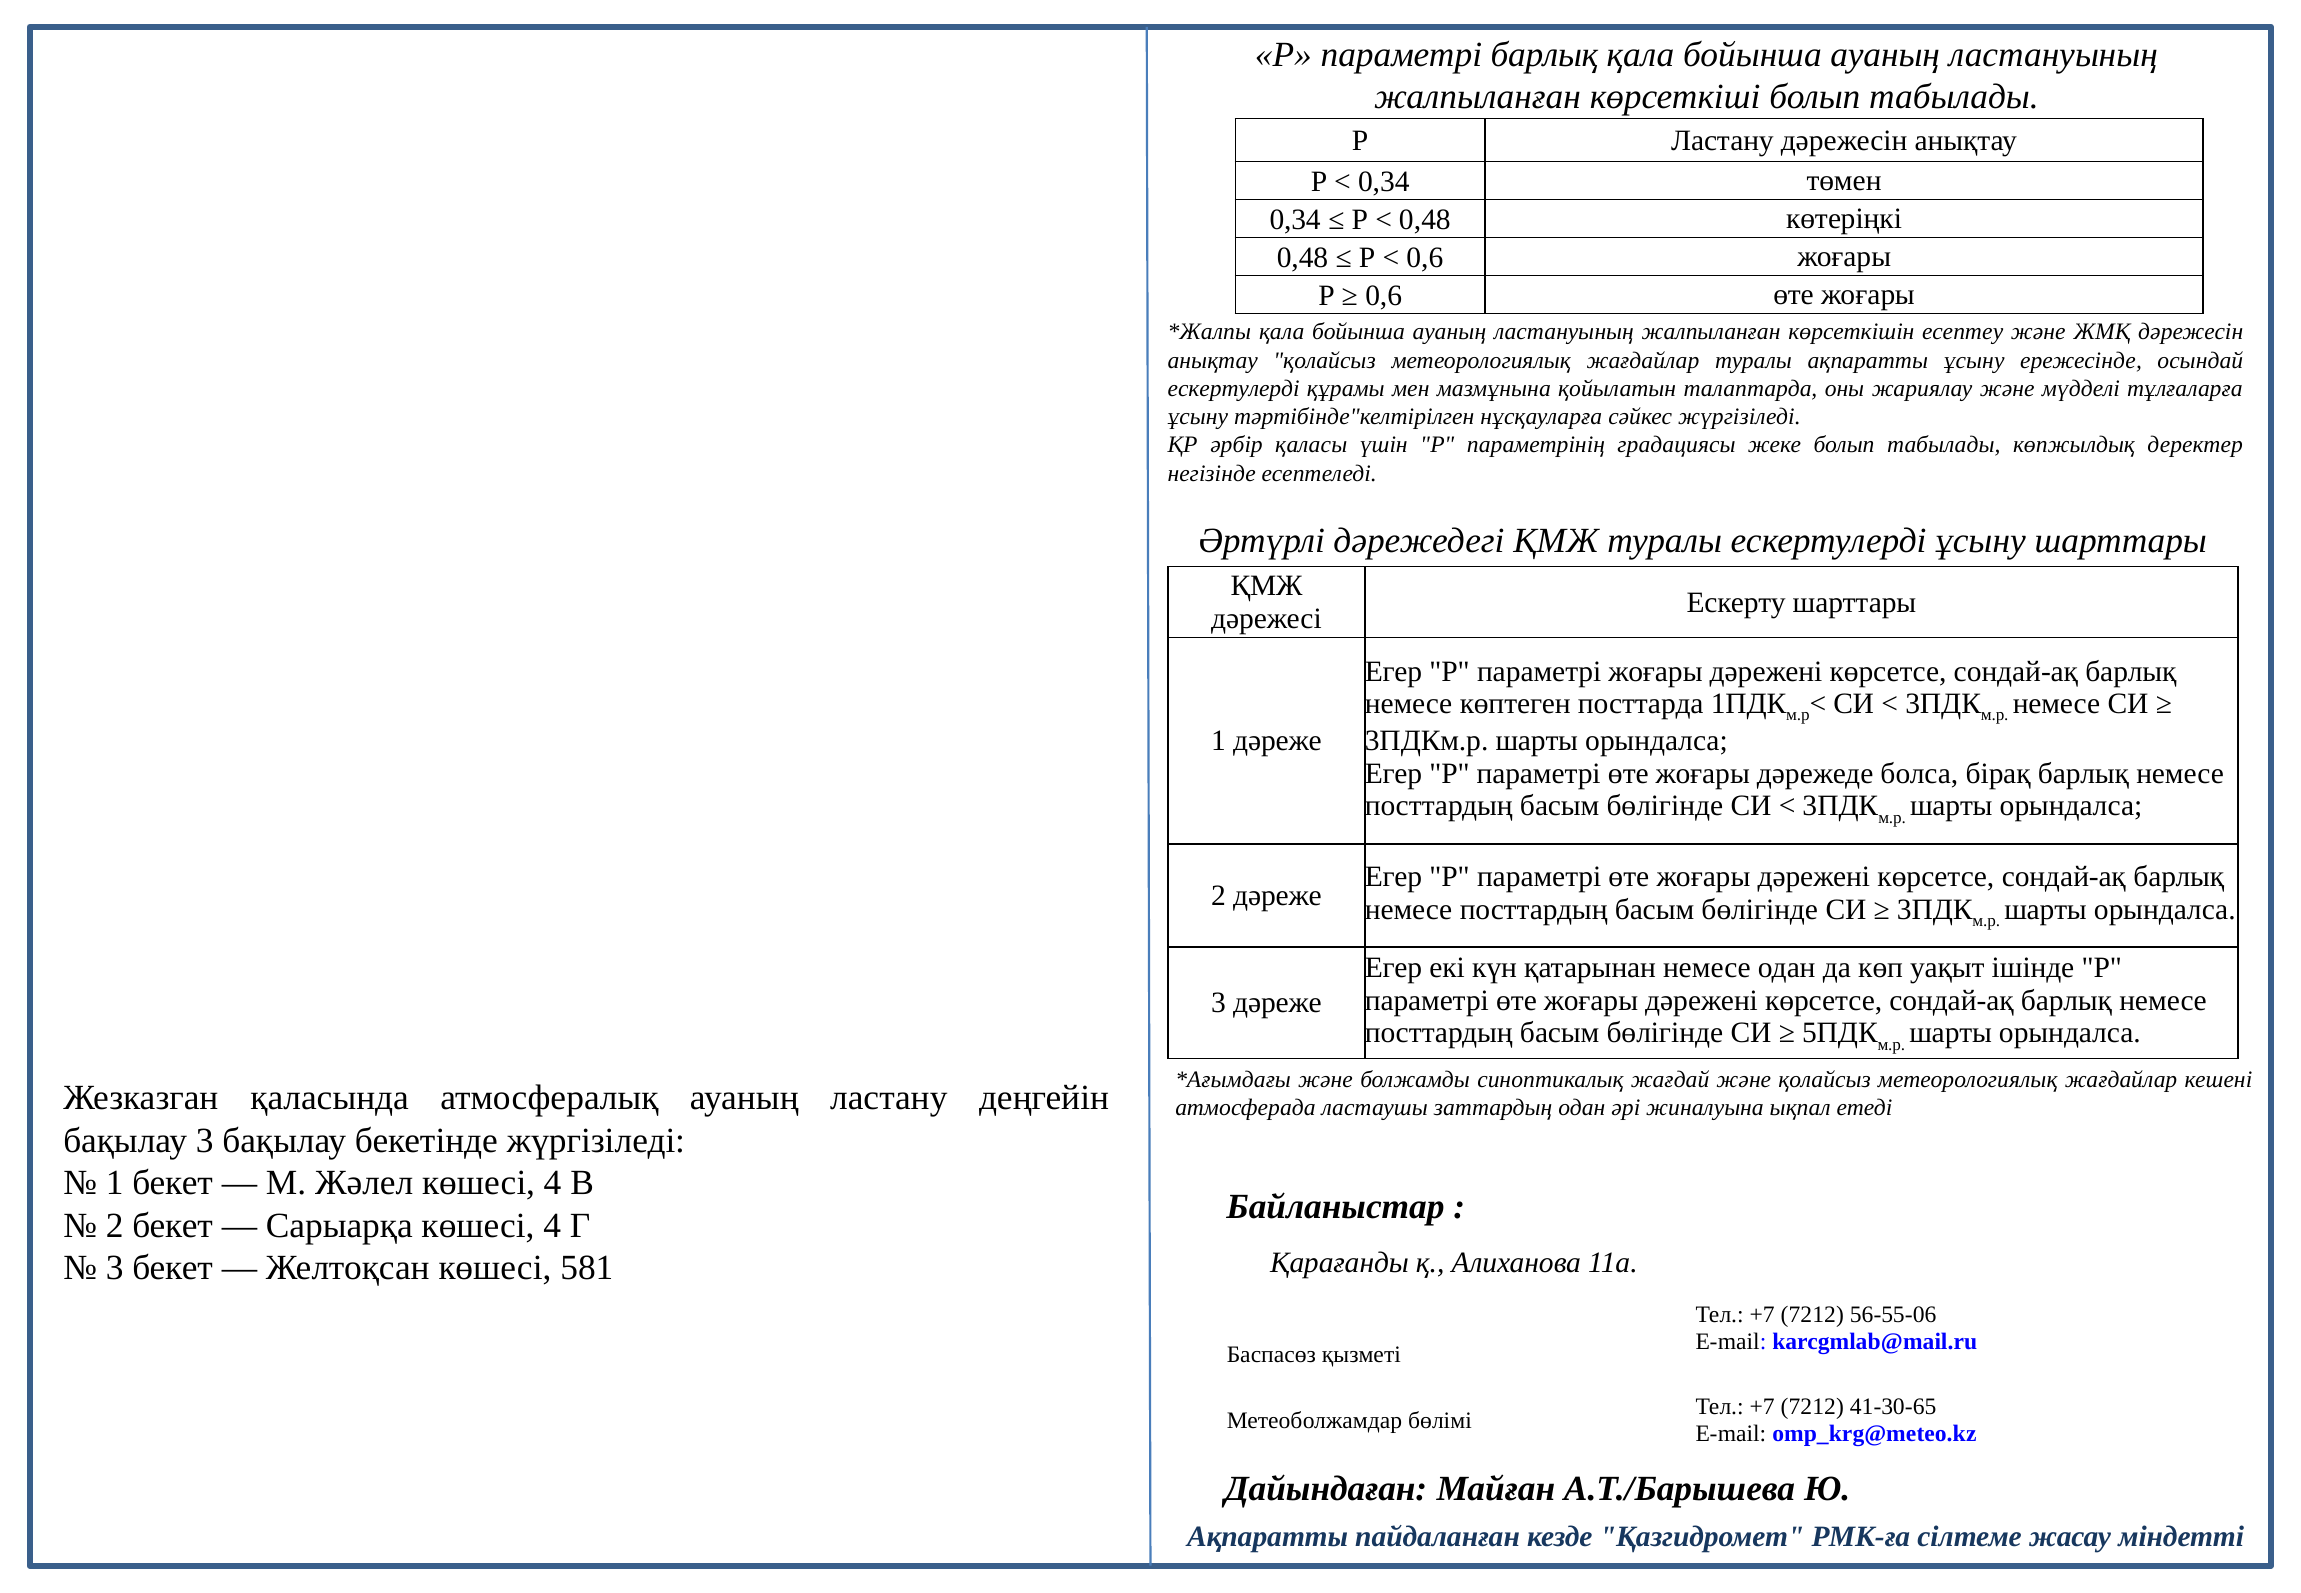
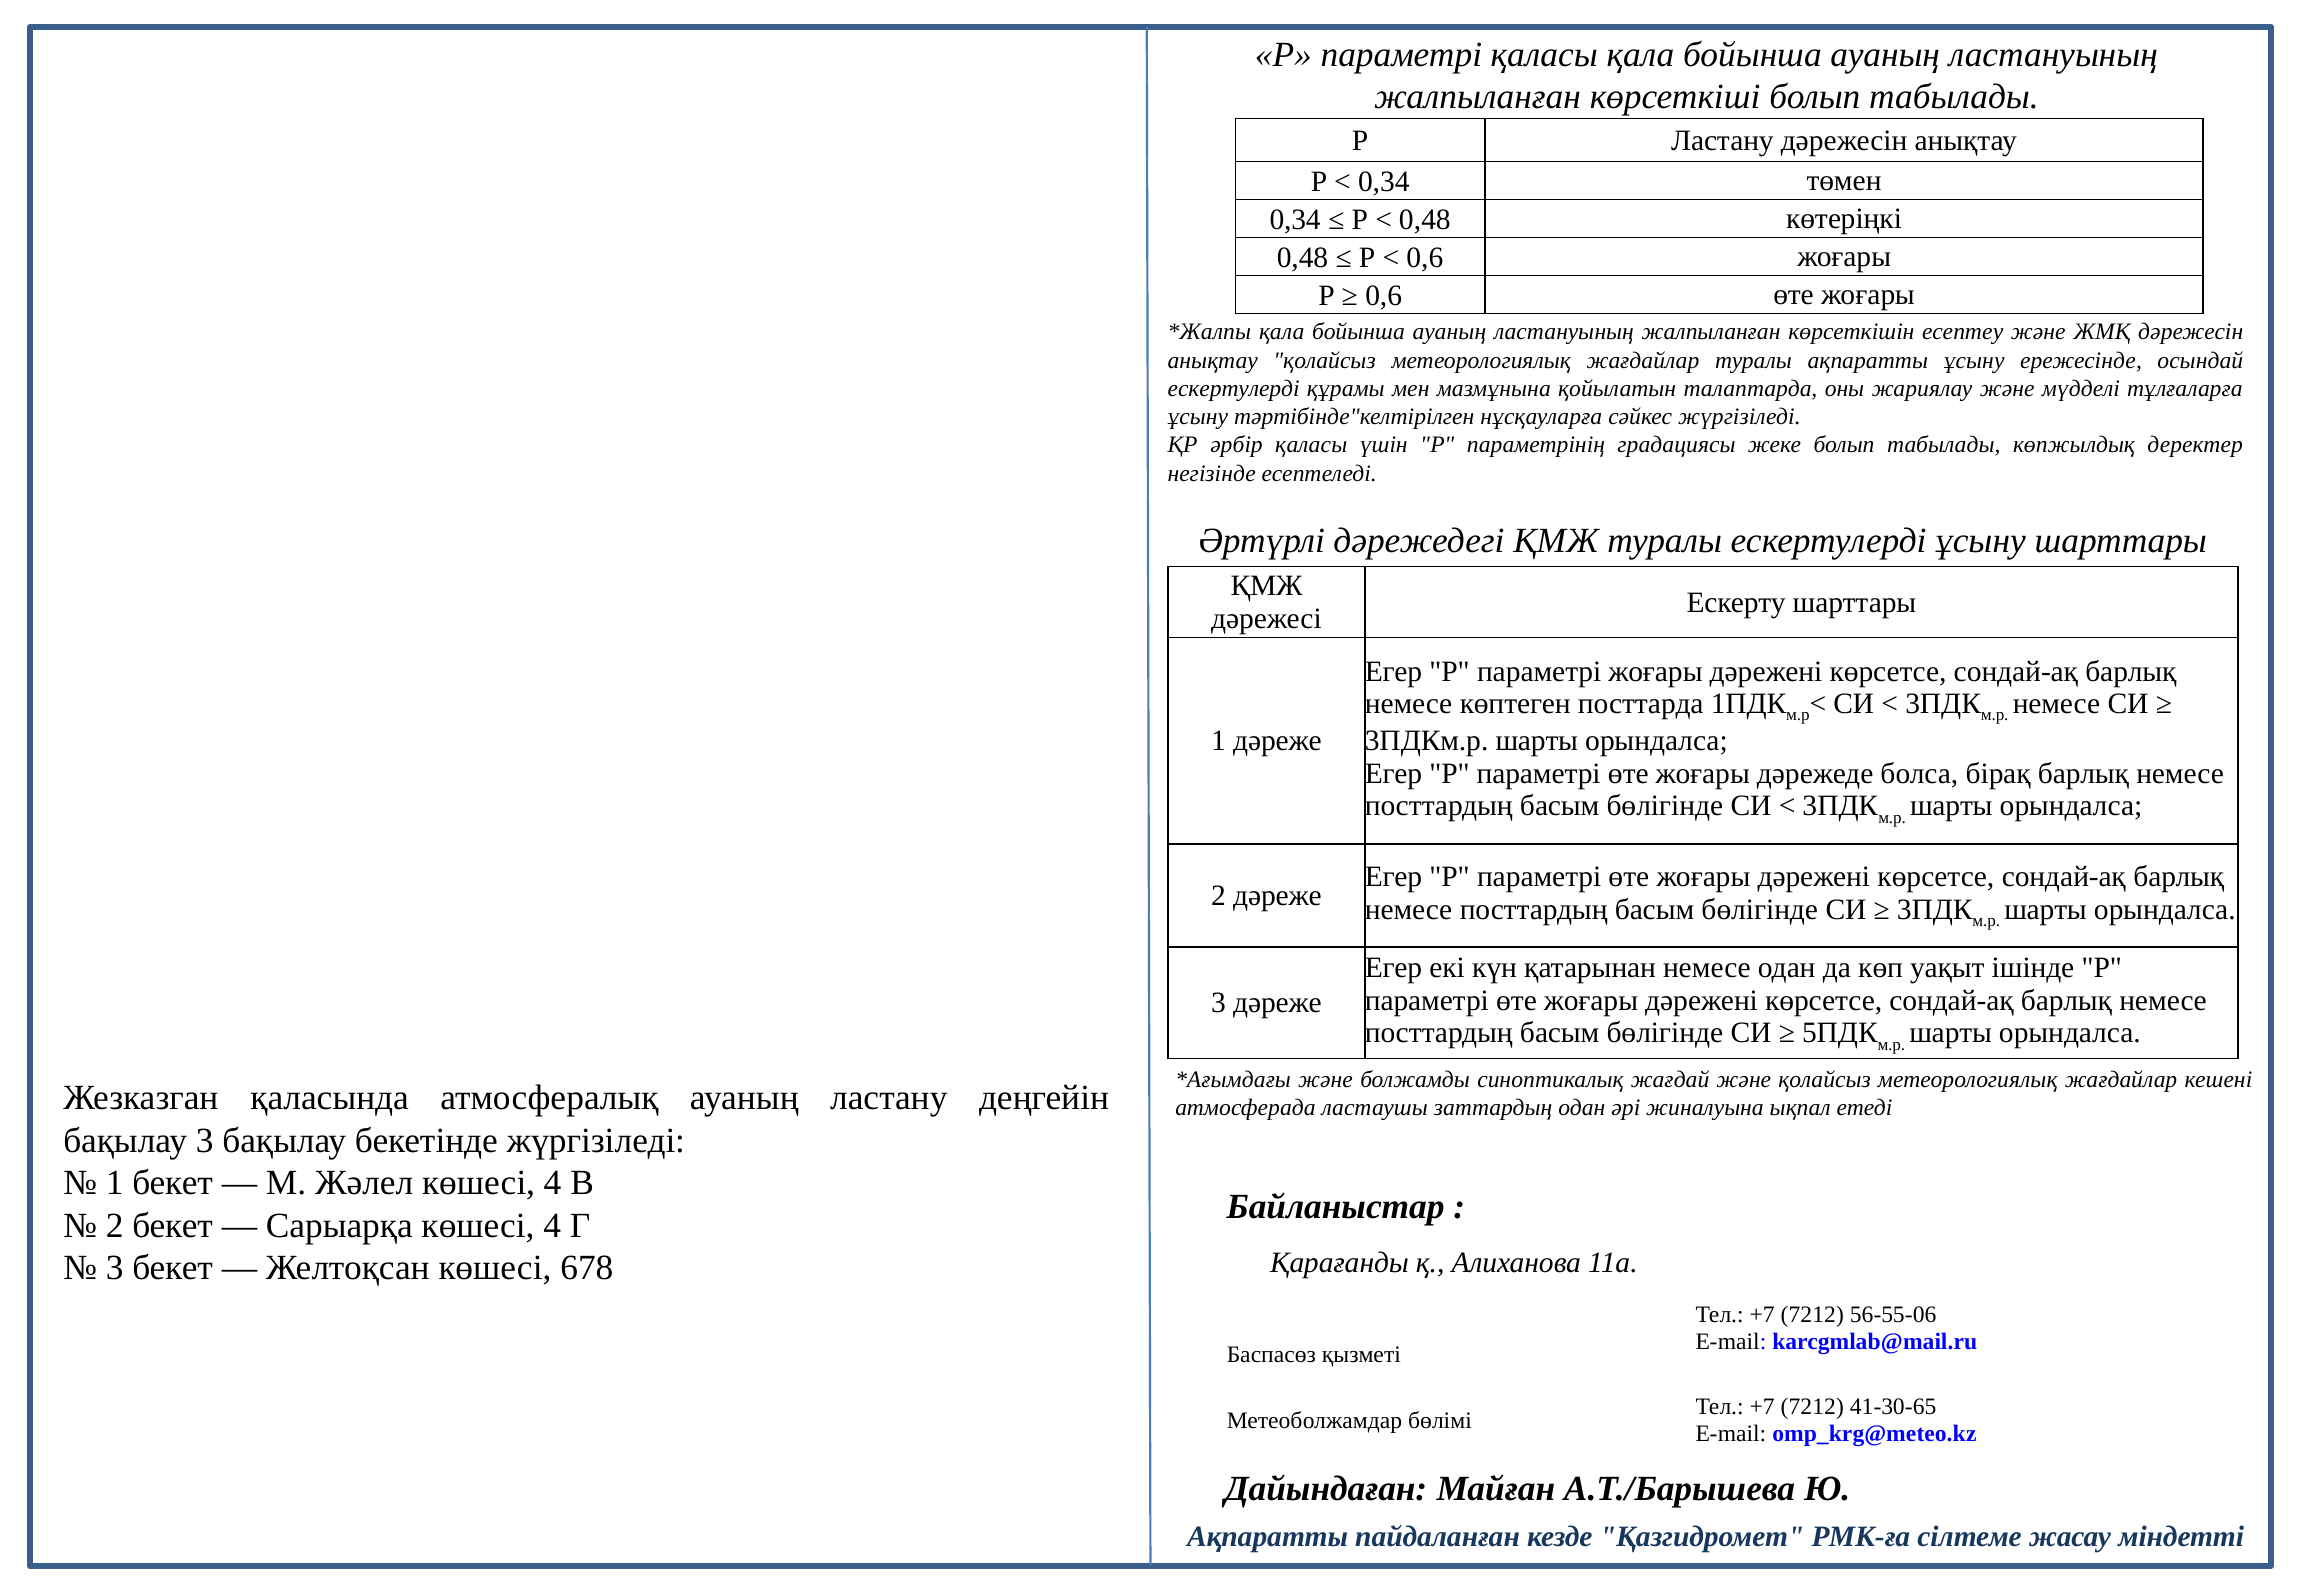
параметрі барлық: барлық -> қаласы
581: 581 -> 678
